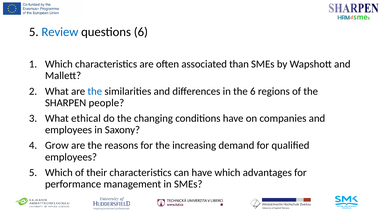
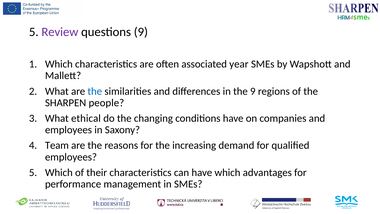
Review colour: blue -> purple
questions 6: 6 -> 9
than: than -> year
the 6: 6 -> 9
Grow: Grow -> Team
